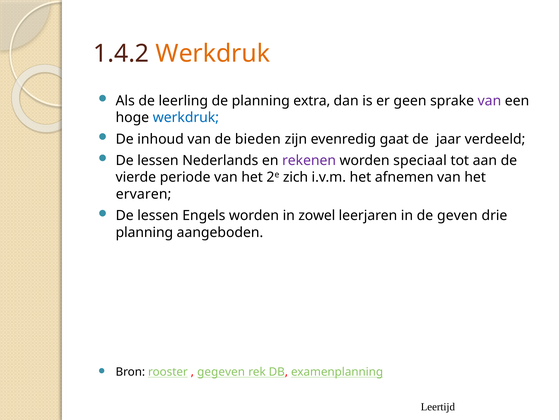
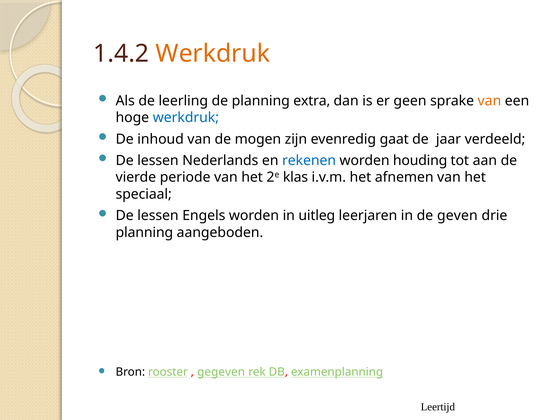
van at (489, 101) colour: purple -> orange
bieden: bieden -> mogen
rekenen colour: purple -> blue
speciaal: speciaal -> houding
zich: zich -> klas
ervaren: ervaren -> speciaal
zowel: zowel -> uitleg
